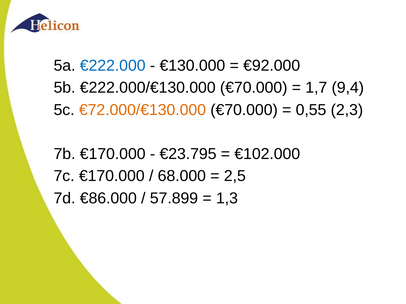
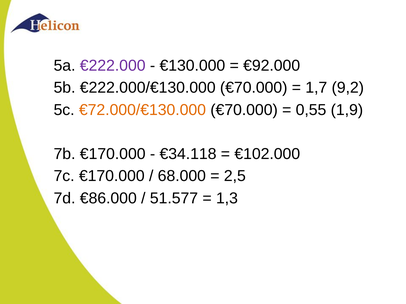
€222.000 colour: blue -> purple
9,4: 9,4 -> 9,2
2,3: 2,3 -> 1,9
€23.795: €23.795 -> €34.118
57.899: 57.899 -> 51.577
